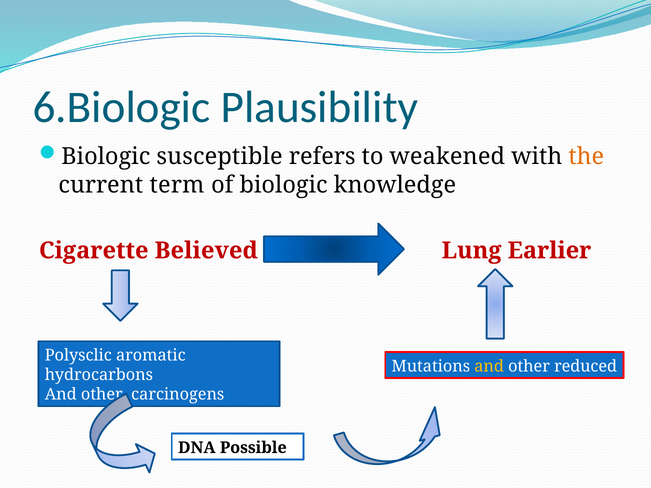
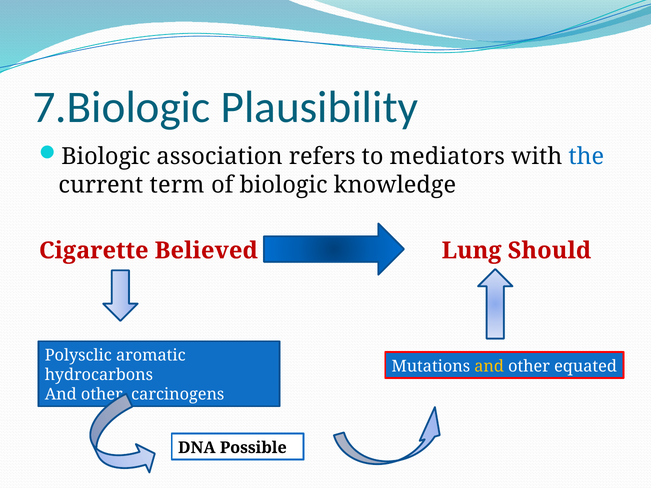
6.Biologic: 6.Biologic -> 7.Biologic
susceptible: susceptible -> association
weakened: weakened -> mediators
the colour: orange -> blue
Earlier: Earlier -> Should
reduced: reduced -> equated
